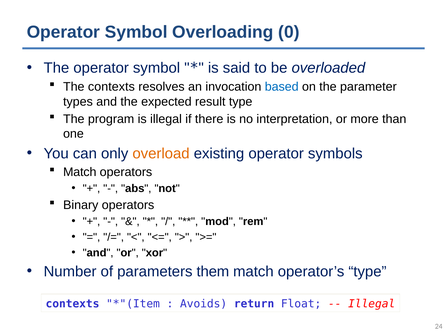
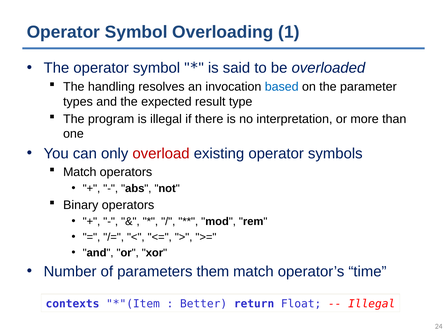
0: 0 -> 1
The contexts: contexts -> handling
overload colour: orange -> red
operator’s type: type -> time
Avoids: Avoids -> Better
